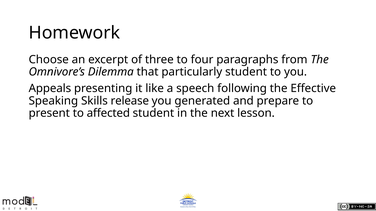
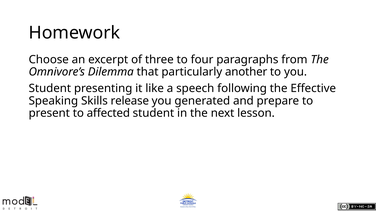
particularly student: student -> another
Appeals at (50, 89): Appeals -> Student
